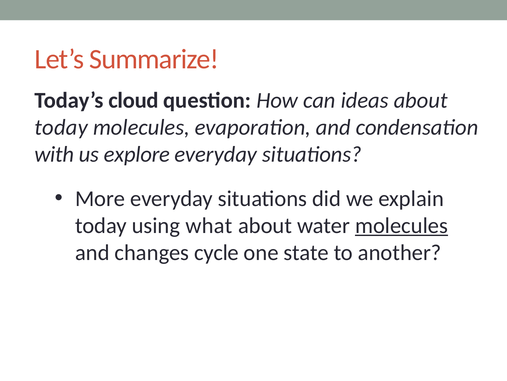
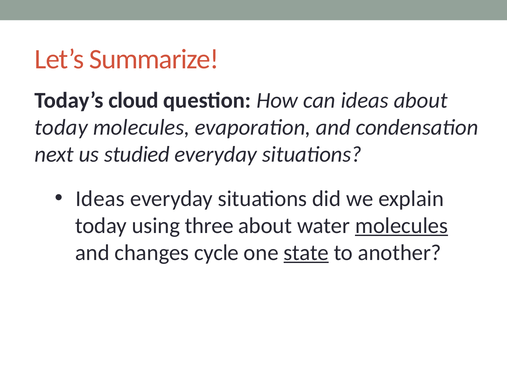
with: with -> next
explore: explore -> studied
More at (100, 198): More -> Ideas
what: what -> three
state underline: none -> present
